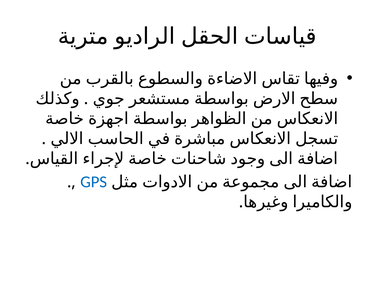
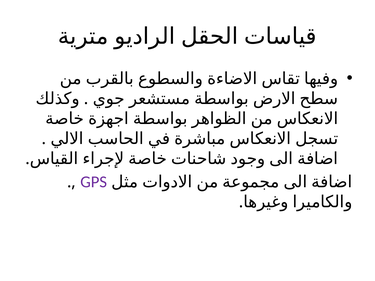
GPS colour: blue -> purple
